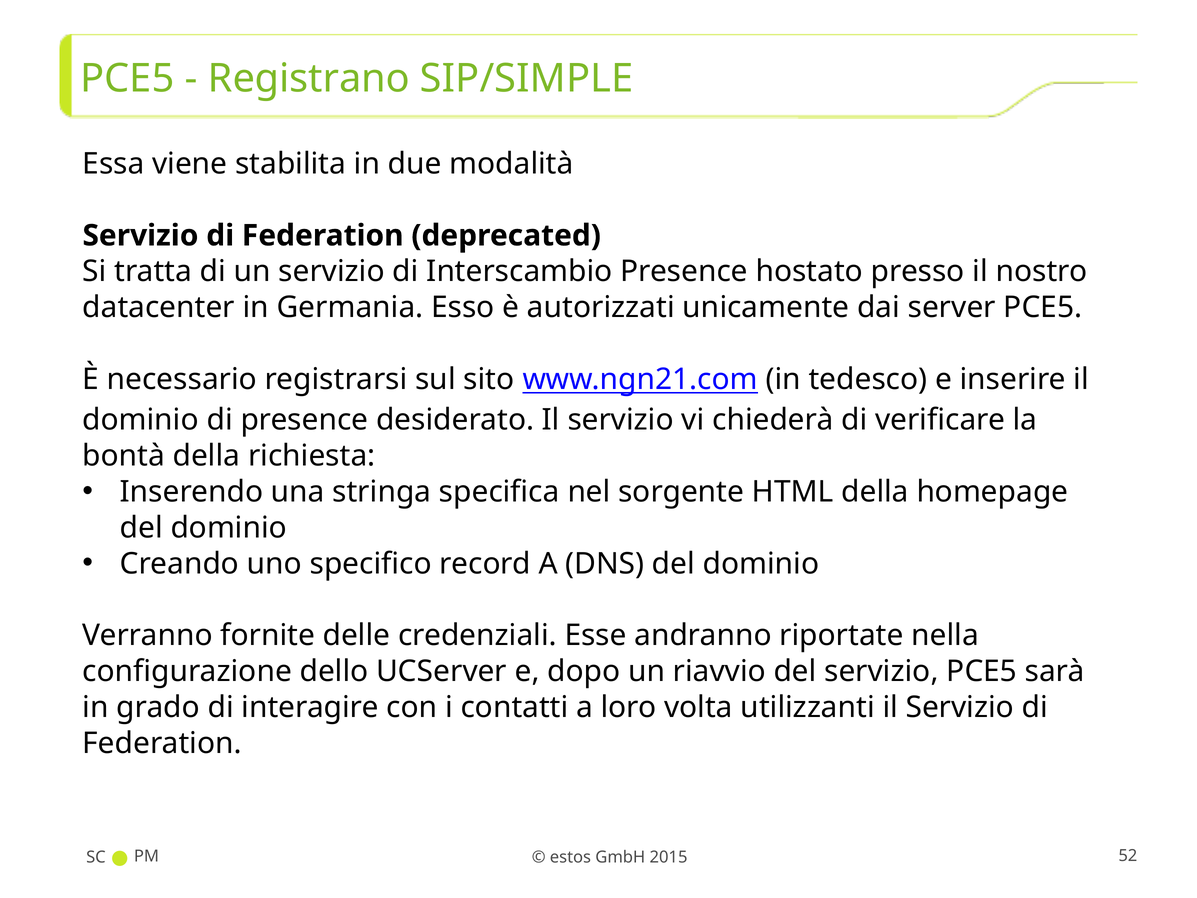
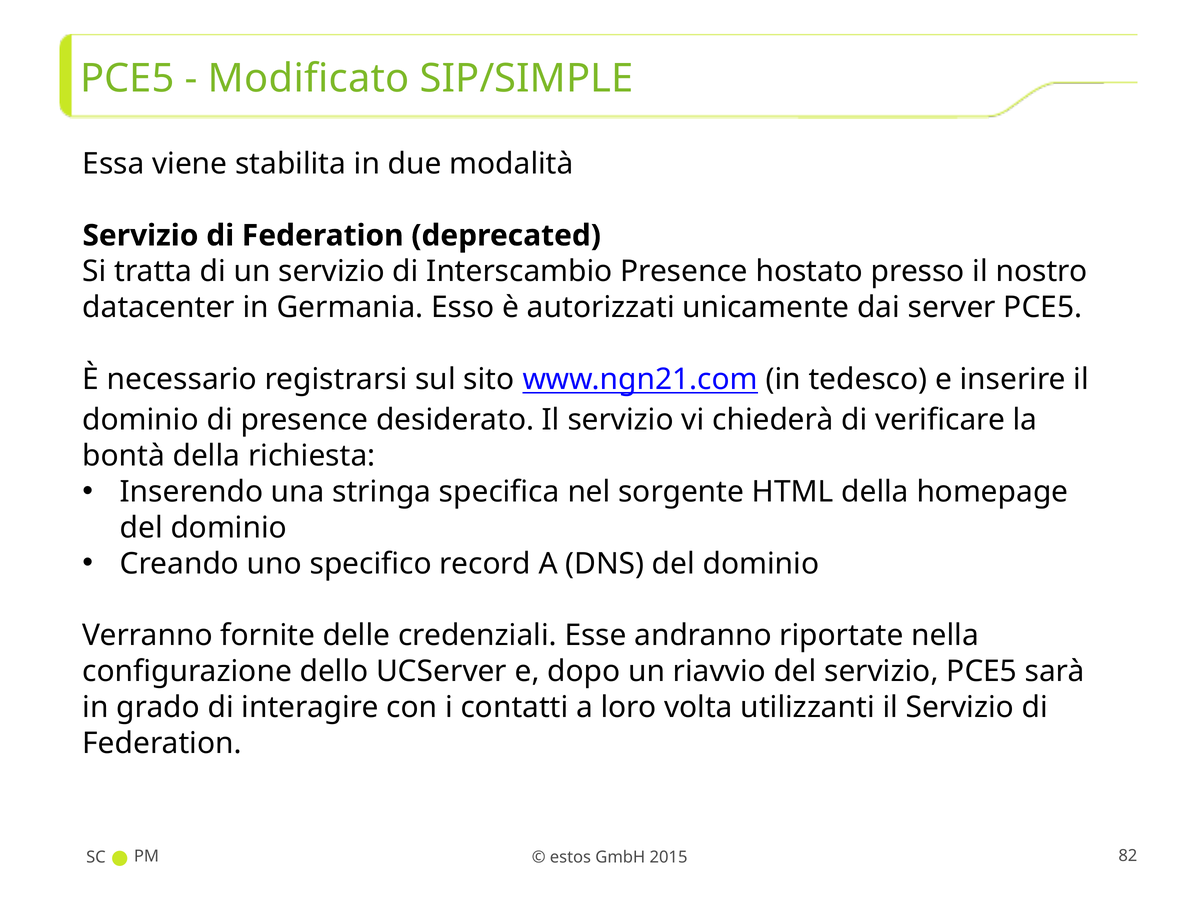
Registrano: Registrano -> Modificato
52: 52 -> 82
